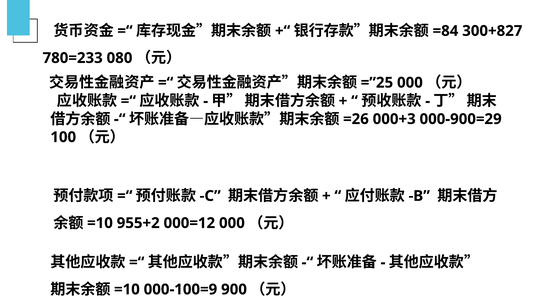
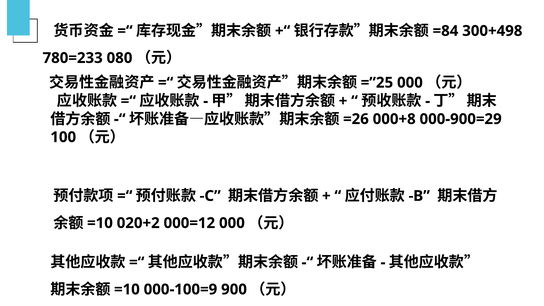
300+827: 300+827 -> 300+498
000+3: 000+3 -> 000+8
955+2: 955+2 -> 020+2
